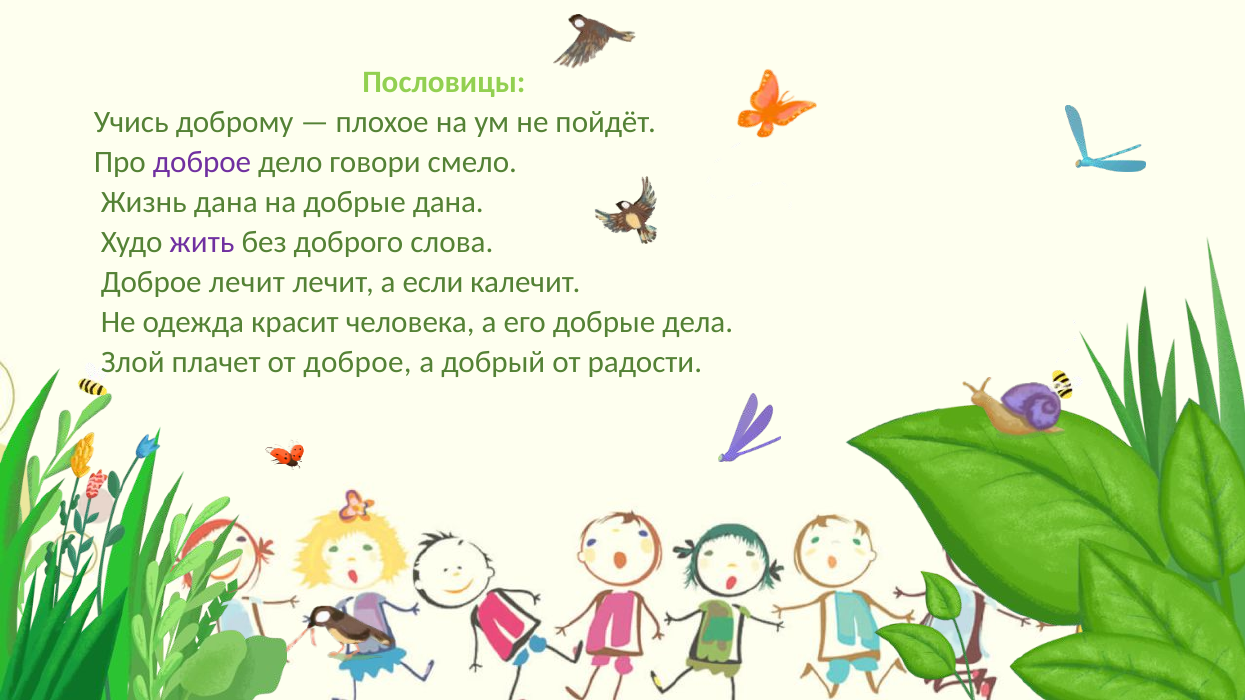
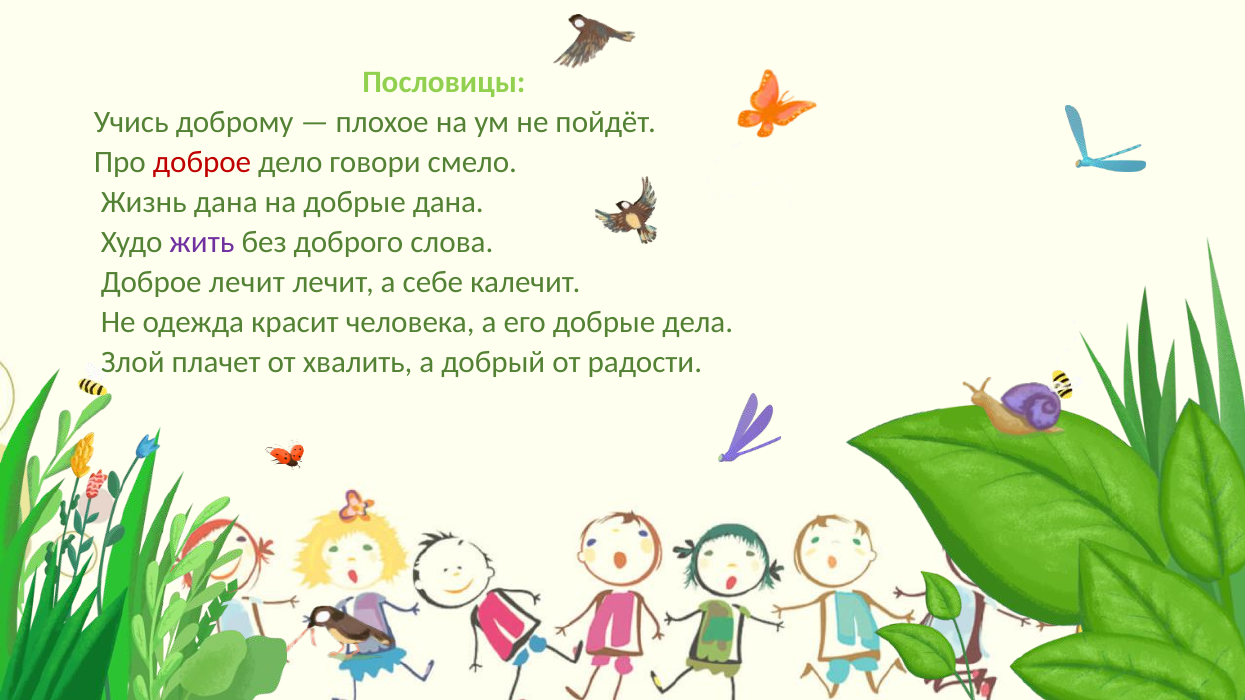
доброе at (202, 163) colour: purple -> red
если: если -> себе
от доброе: доброе -> хвалить
